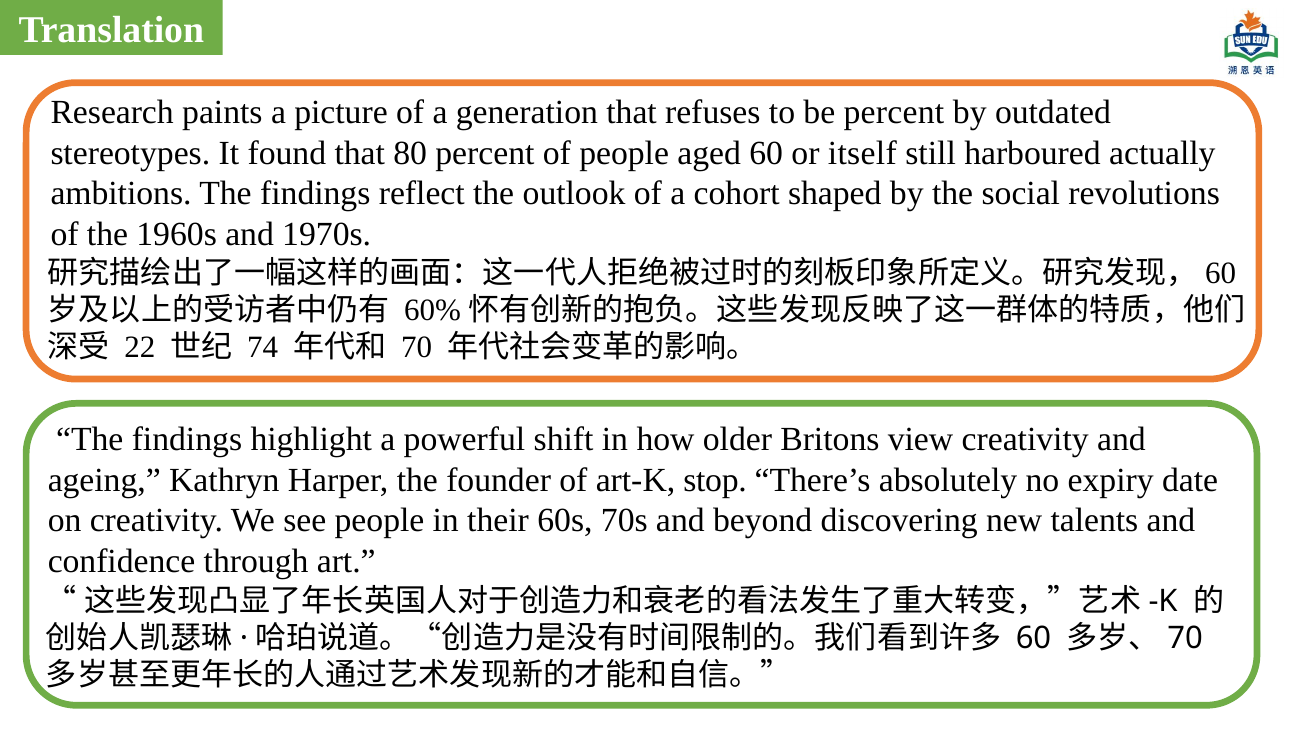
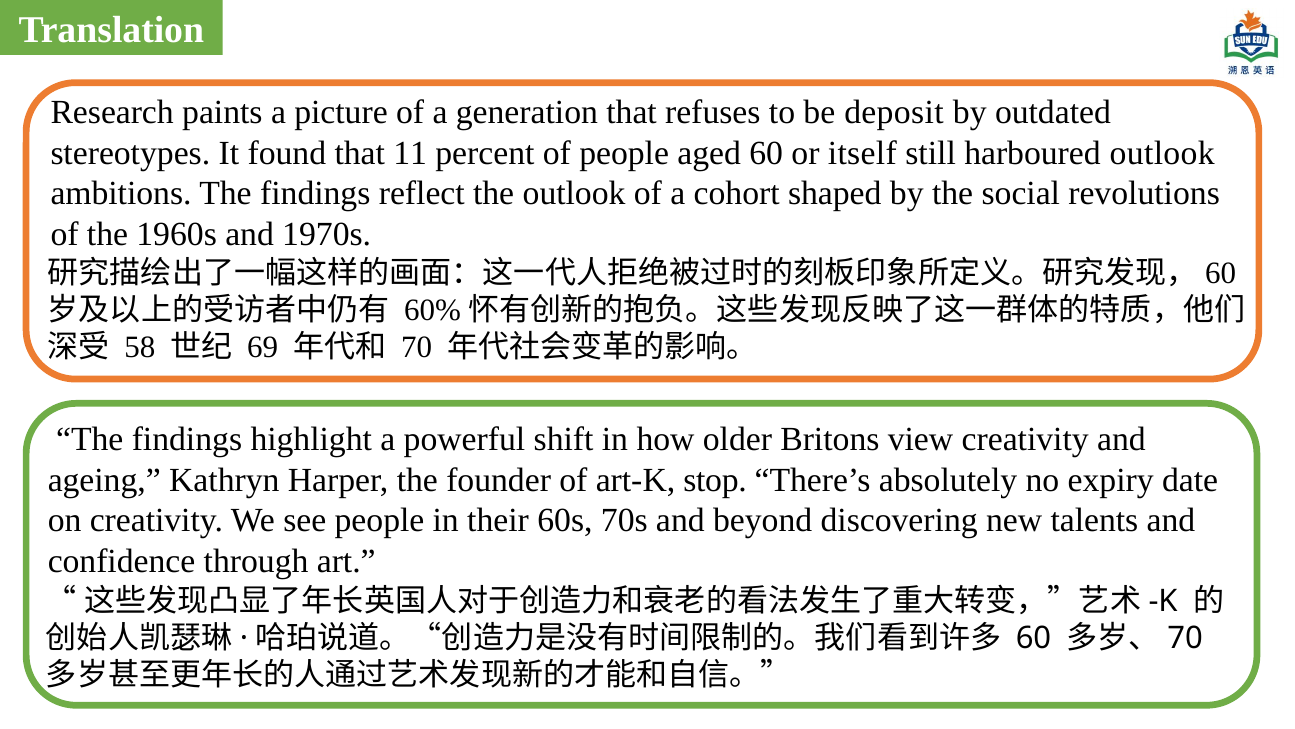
be percent: percent -> deposit
80: 80 -> 11
harboured actually: actually -> outlook
22: 22 -> 58
74: 74 -> 69
